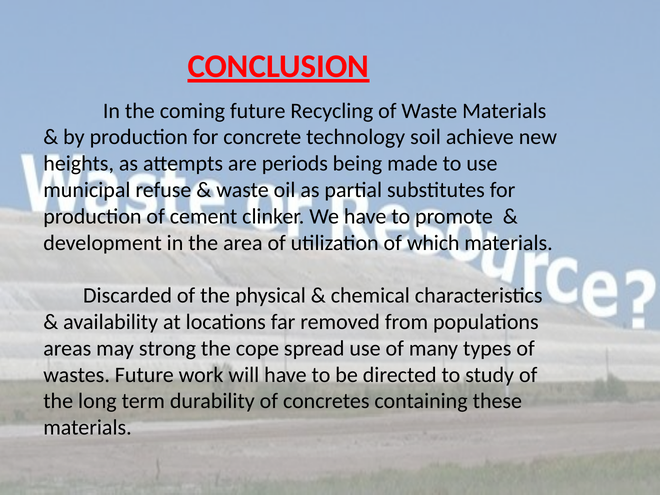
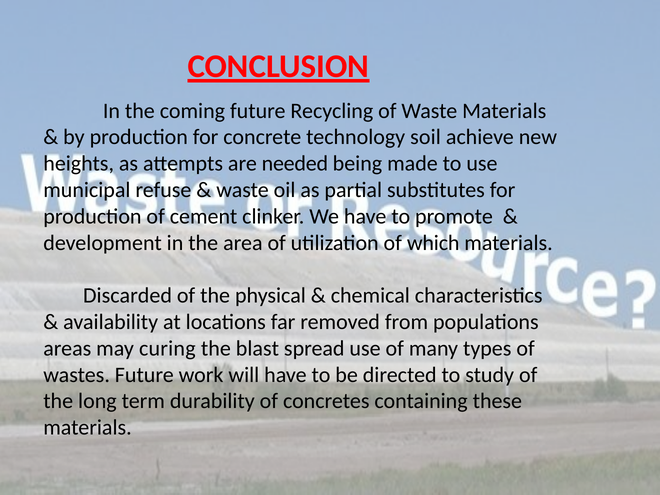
periods: periods -> needed
strong: strong -> curing
cope: cope -> blast
